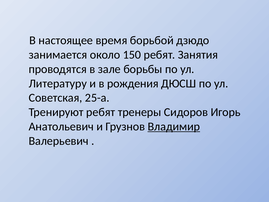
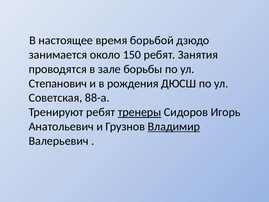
Литературу: Литературу -> Степанович
25-а: 25-а -> 88-а
тренеры underline: none -> present
